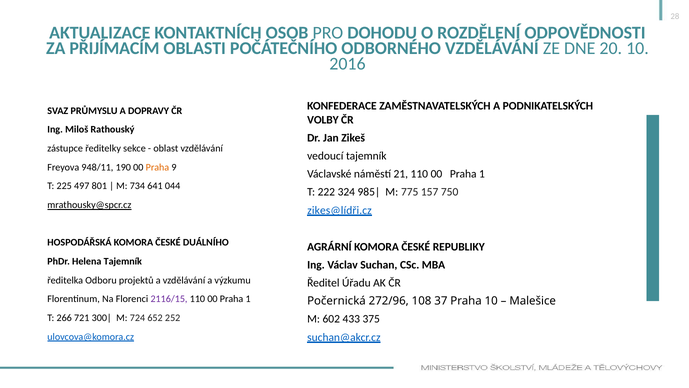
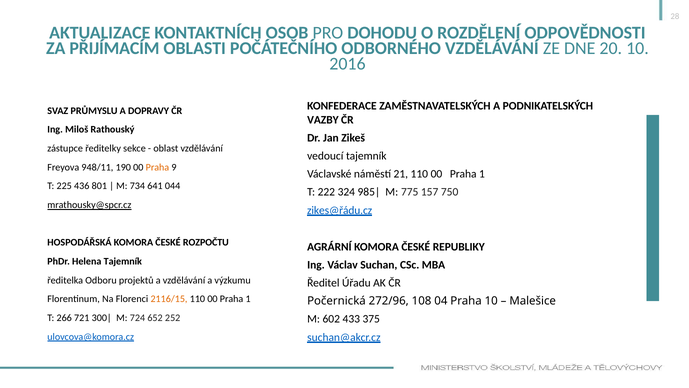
VOLBY: VOLBY -> VAZBY
497: 497 -> 436
zikes@lídři.cz: zikes@lídři.cz -> zikes@řádu.cz
DUÁLNÍHO: DUÁLNÍHO -> ROZPOČTU
2116/15 colour: purple -> orange
37: 37 -> 04
